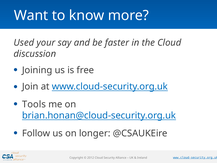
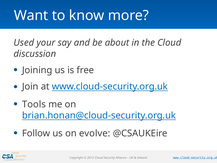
faster: faster -> about
longer: longer -> evolve
